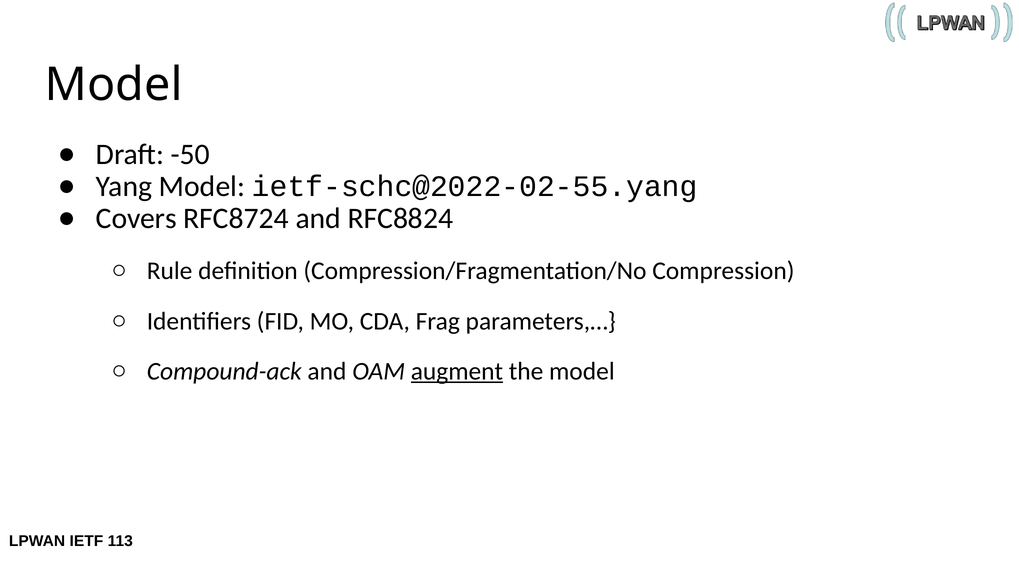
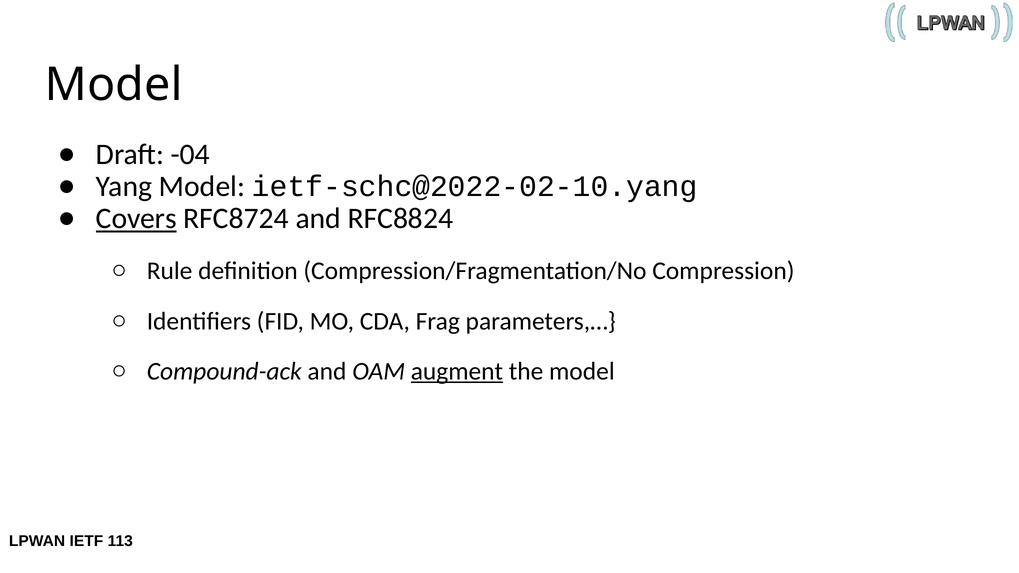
-50: -50 -> -04
ietf-schc@2022-02-55.yang: ietf-schc@2022-02-55.yang -> ietf-schc@2022-02-10.yang
Covers underline: none -> present
